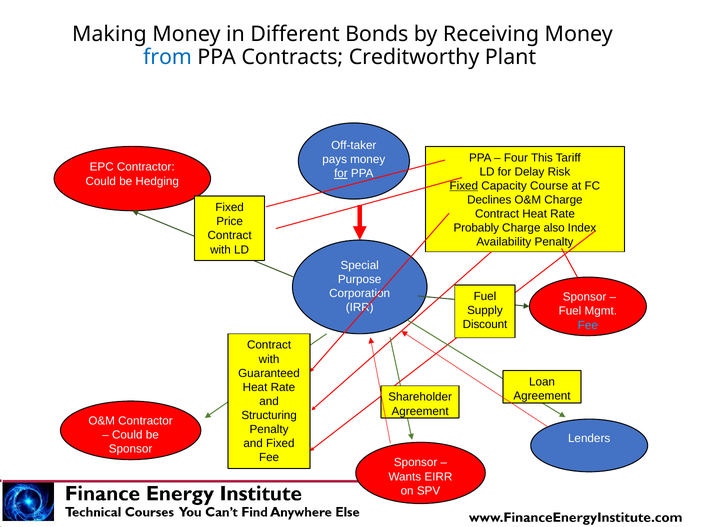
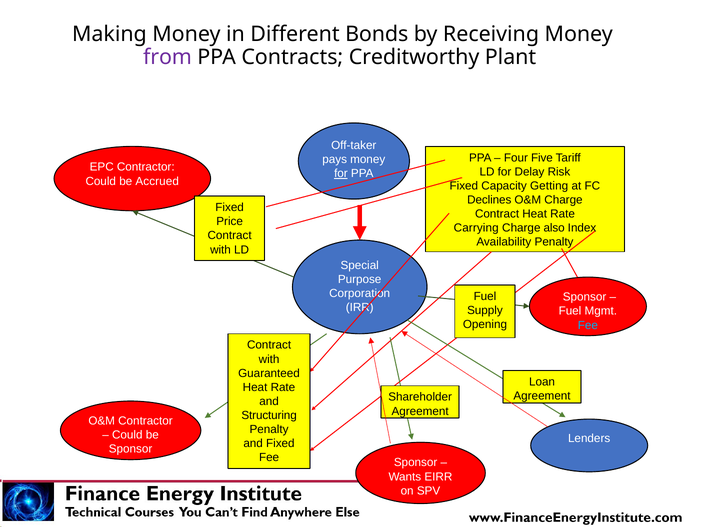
from colour: blue -> purple
This: This -> Five
Hedging: Hedging -> Accrued
Fixed at (464, 186) underline: present -> none
Course: Course -> Getting
Probably: Probably -> Carrying
Discount: Discount -> Opening
